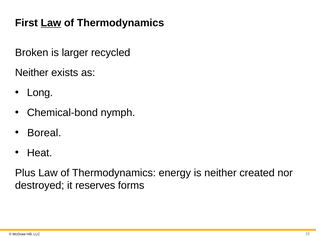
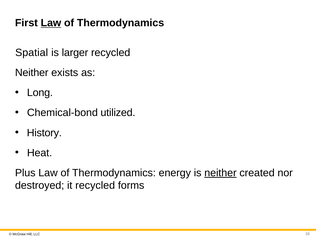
Broken: Broken -> Spatial
nymph: nymph -> utilized
Boreal: Boreal -> History
neither at (220, 173) underline: none -> present
it reserves: reserves -> recycled
